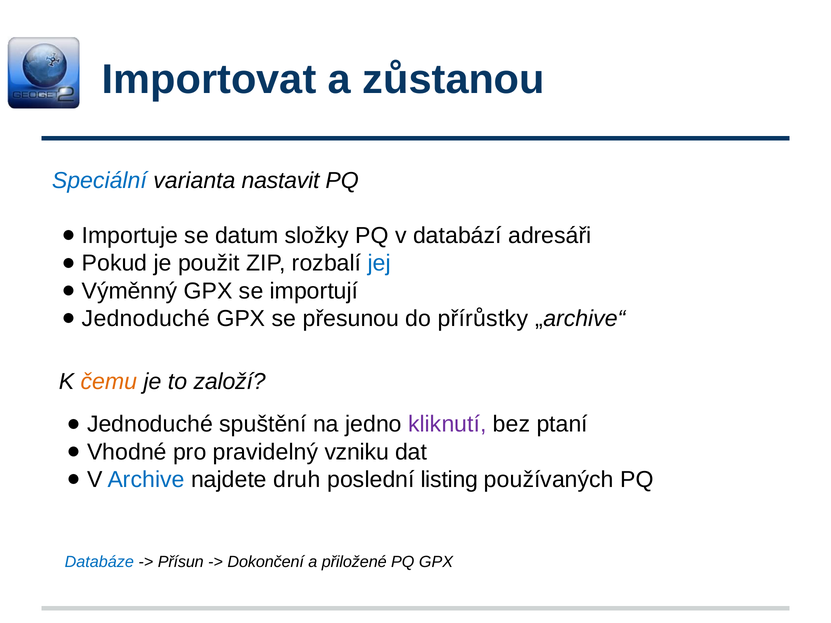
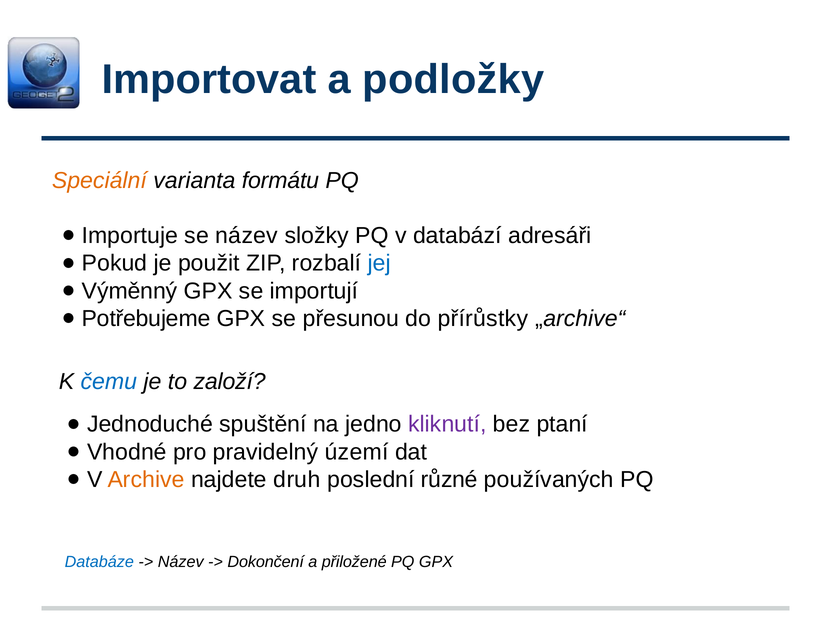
zůstanou: zůstanou -> podložky
Speciální colour: blue -> orange
nastavit: nastavit -> formátu
se datum: datum -> název
Jednoduché at (146, 319): Jednoduché -> Potřebujeme
čemu colour: orange -> blue
vzniku: vzniku -> území
Archive colour: blue -> orange
listing: listing -> různé
Přísun at (181, 562): Přísun -> Název
